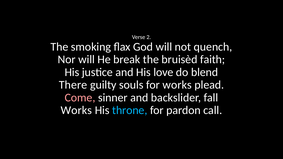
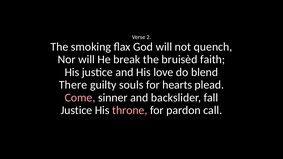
for works: works -> hearts
Works at (76, 110): Works -> Justice
throne colour: light blue -> pink
